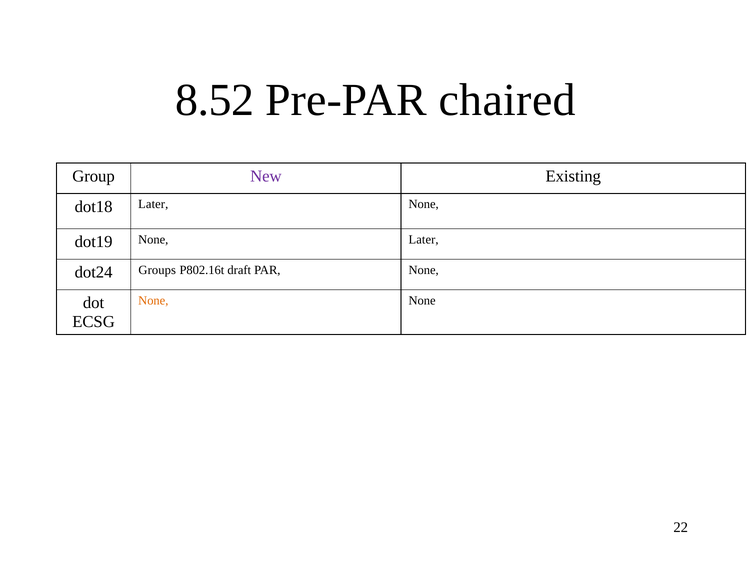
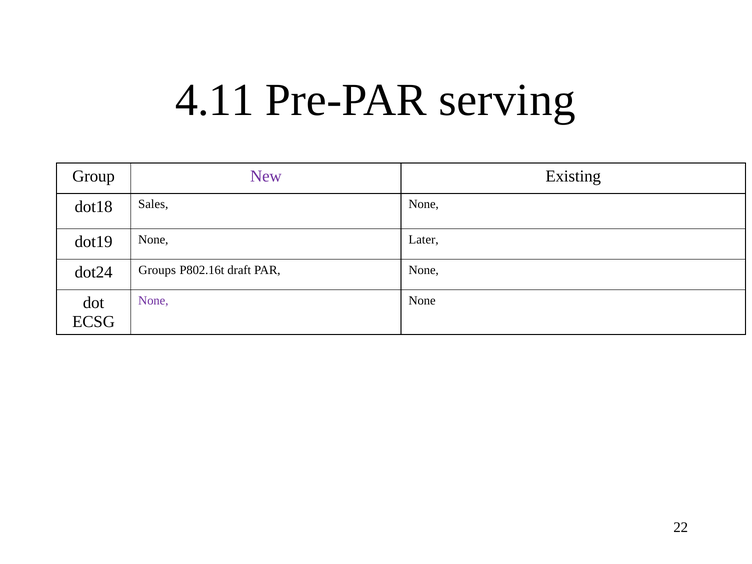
8.52: 8.52 -> 4.11
chaired: chaired -> serving
dot18 Later: Later -> Sales
None at (153, 301) colour: orange -> purple
